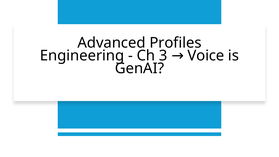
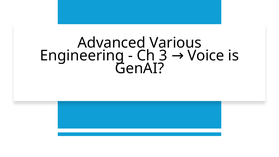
Profiles: Profiles -> Various
